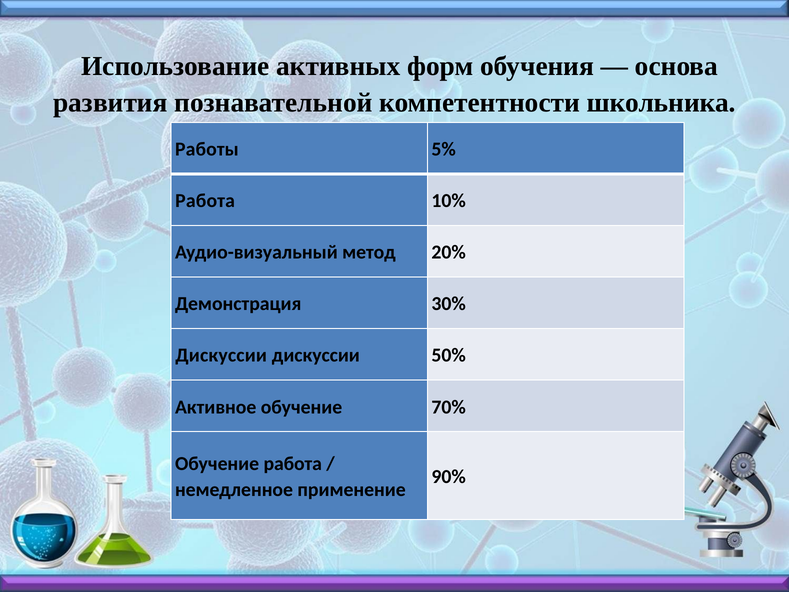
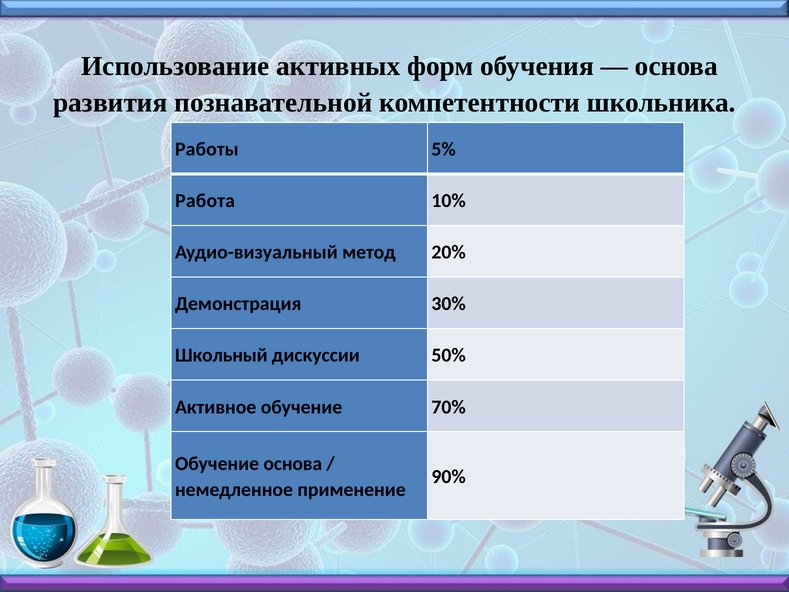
Дискуссии at (221, 355): Дискуссии -> Школьный
Обучение работа: работа -> основа
